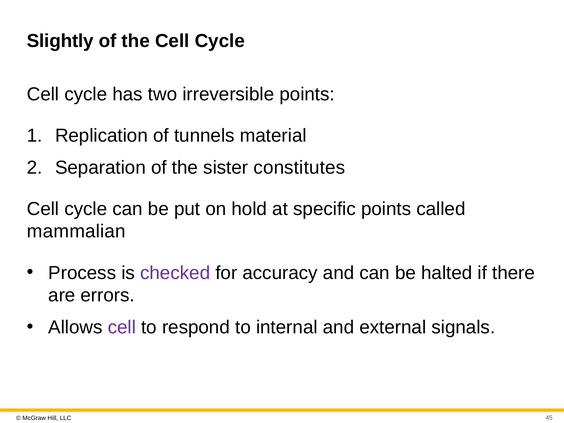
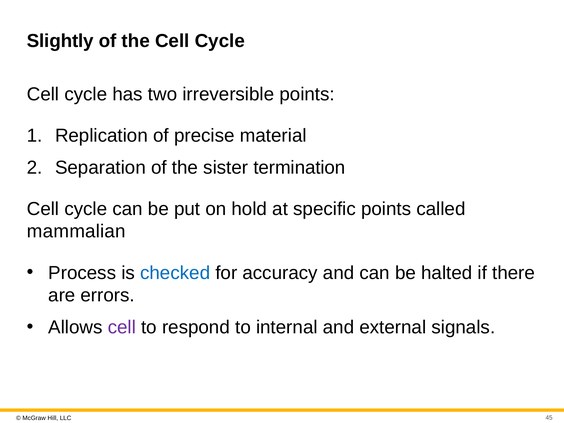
tunnels: tunnels -> precise
constitutes: constitutes -> termination
checked colour: purple -> blue
